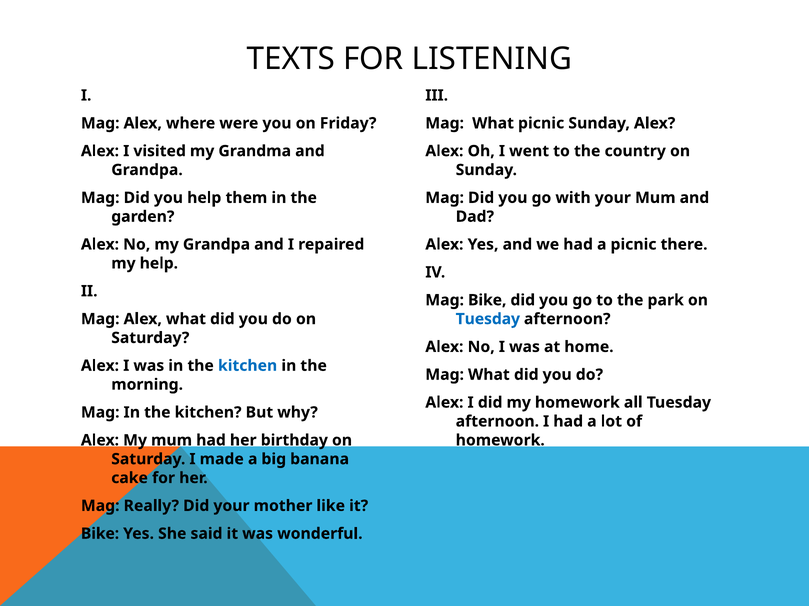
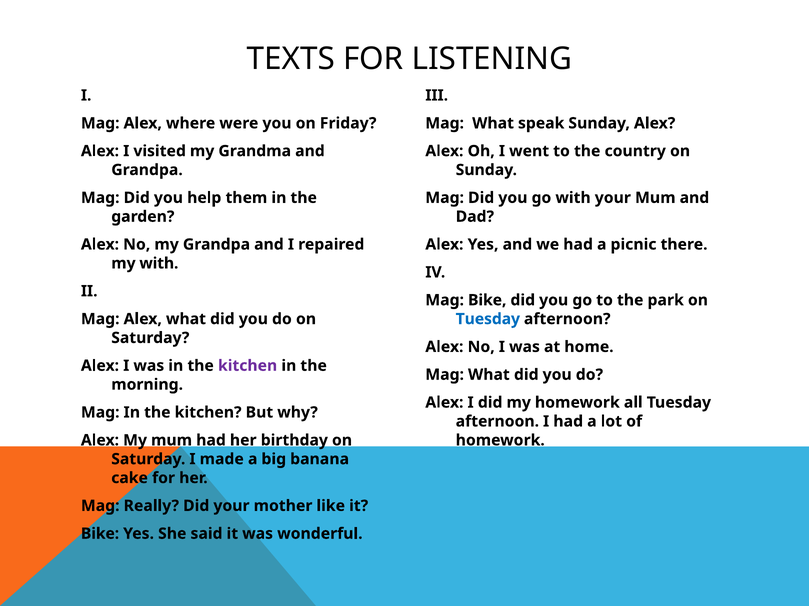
What picnic: picnic -> speak
my help: help -> with
kitchen at (248, 366) colour: blue -> purple
